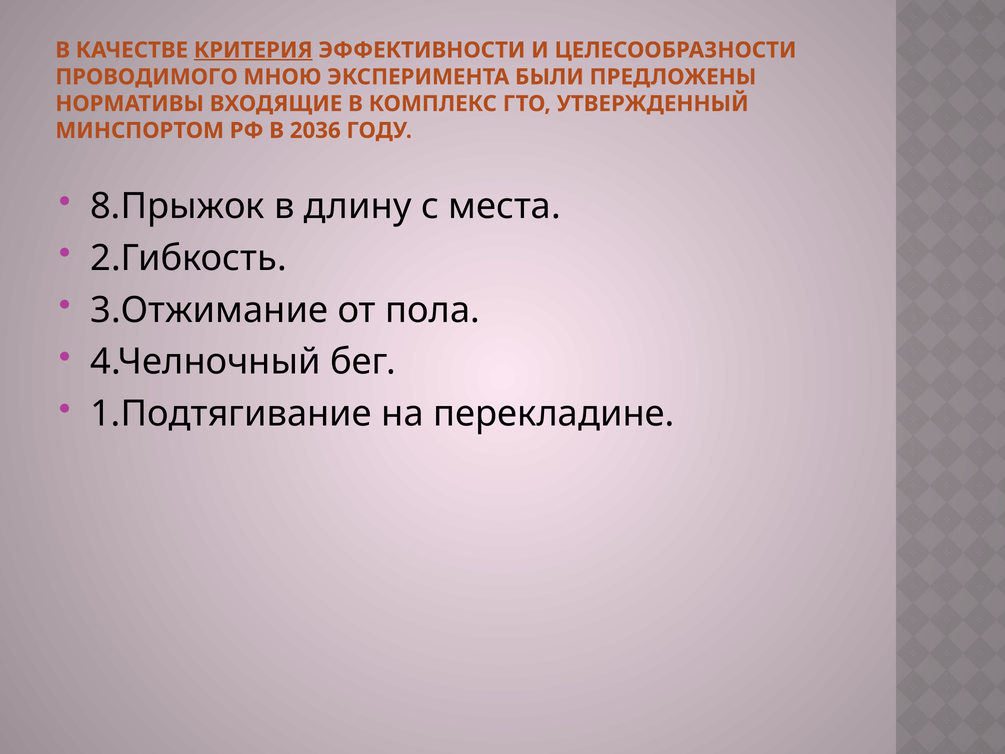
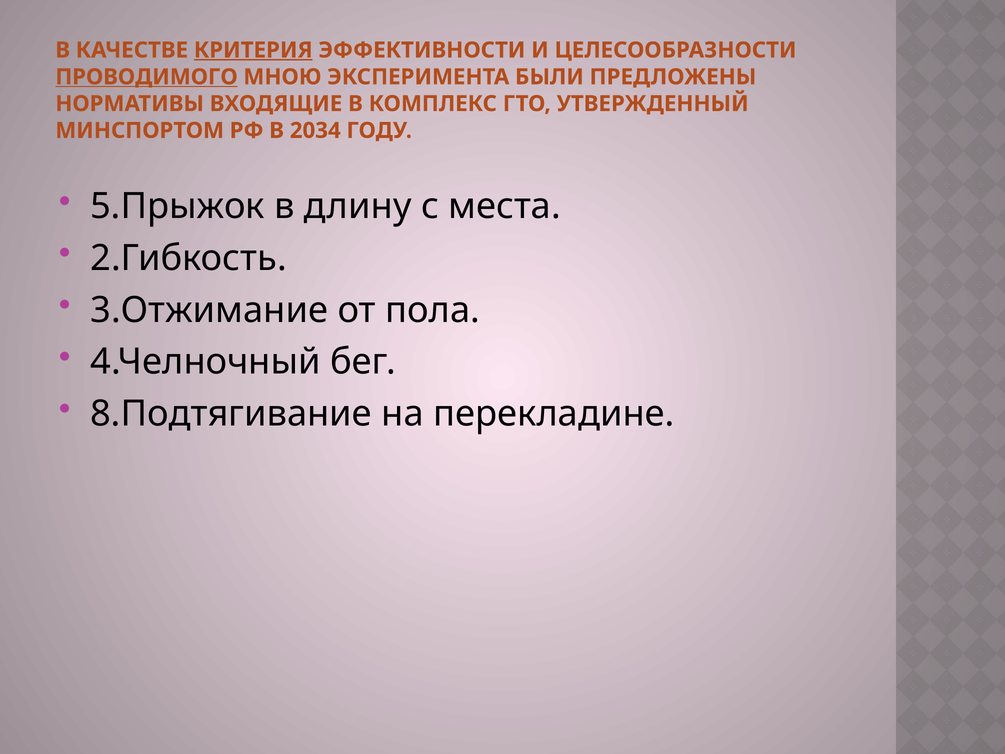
ПРОВОДИМОГО underline: none -> present
2036: 2036 -> 2034
8.Прыжок: 8.Прыжок -> 5.Прыжок
1.Подтягивание: 1.Подтягивание -> 8.Подтягивание
